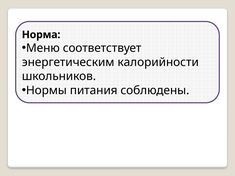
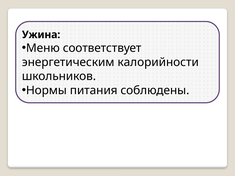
Норма: Норма -> Ужина
